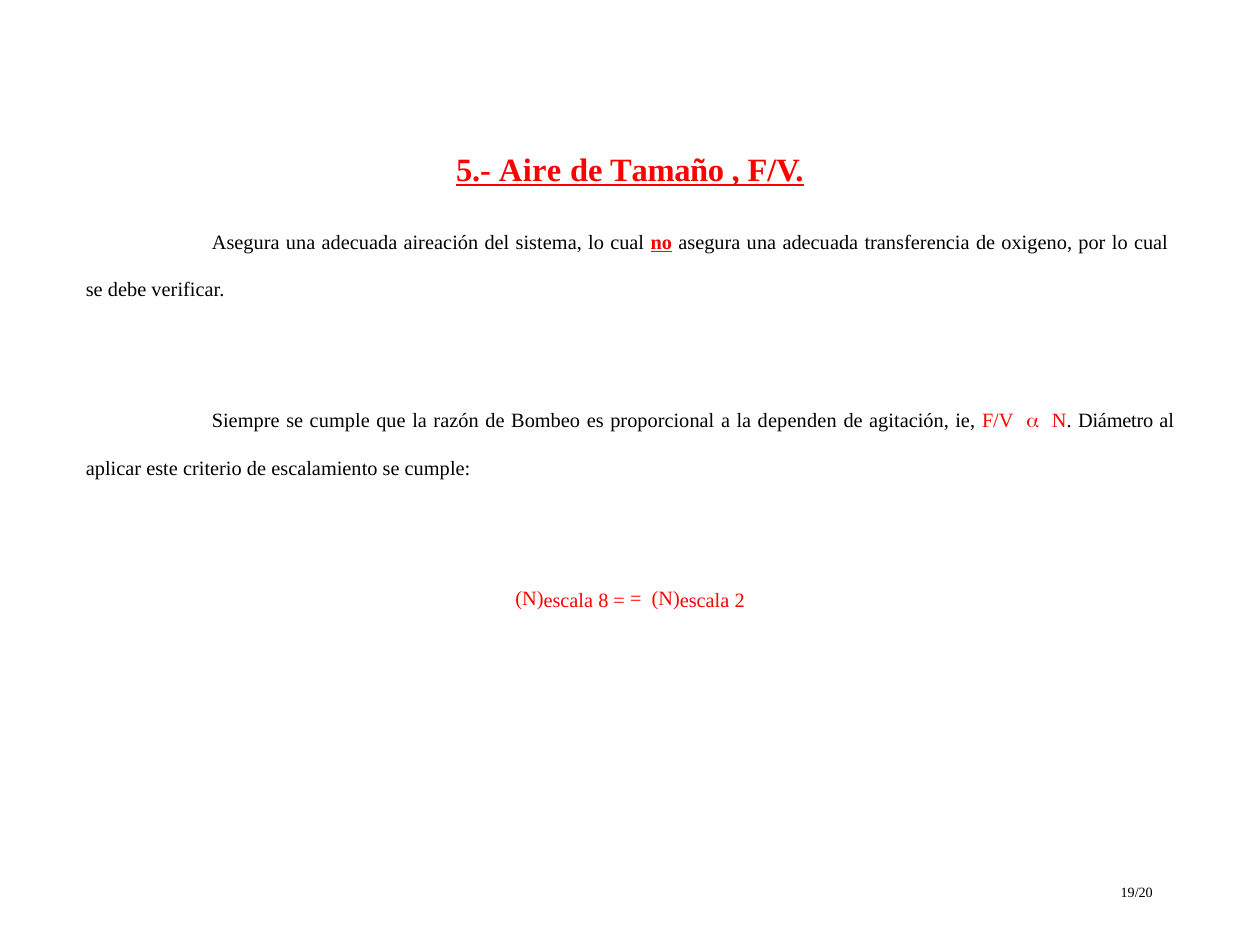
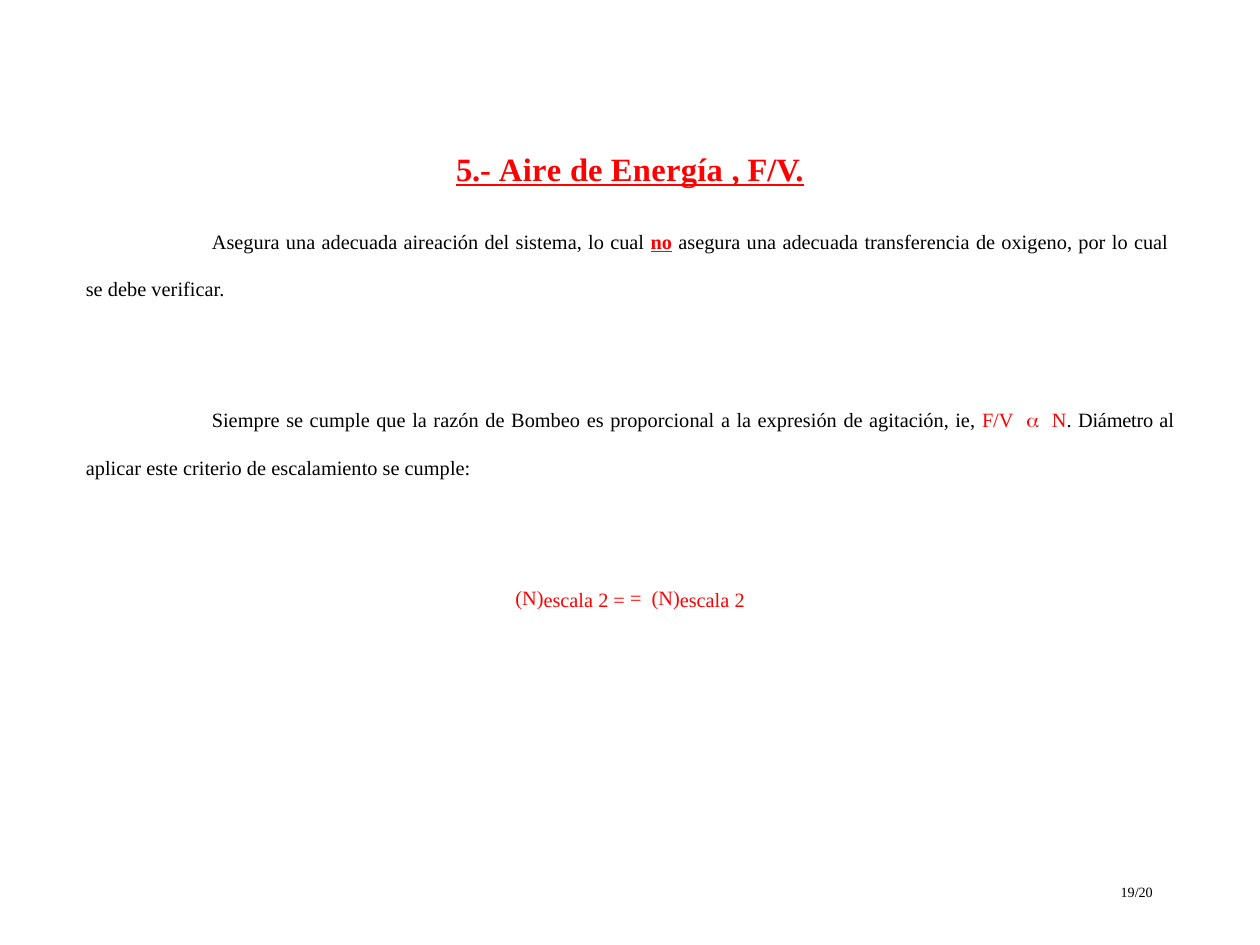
Tamaño: Tamaño -> Energía
dependen: dependen -> expresión
8 at (603, 601): 8 -> 2
